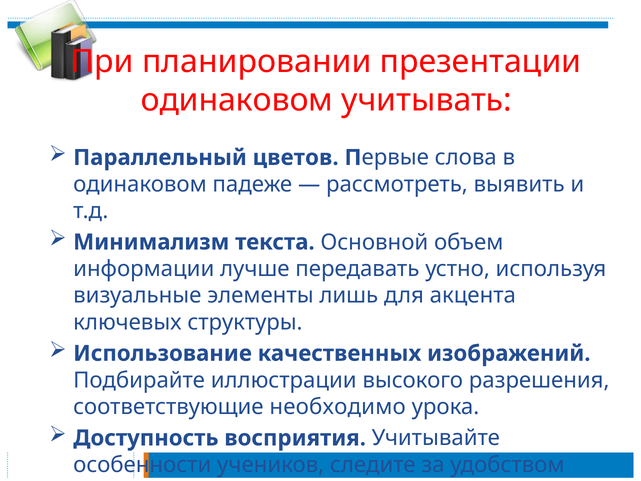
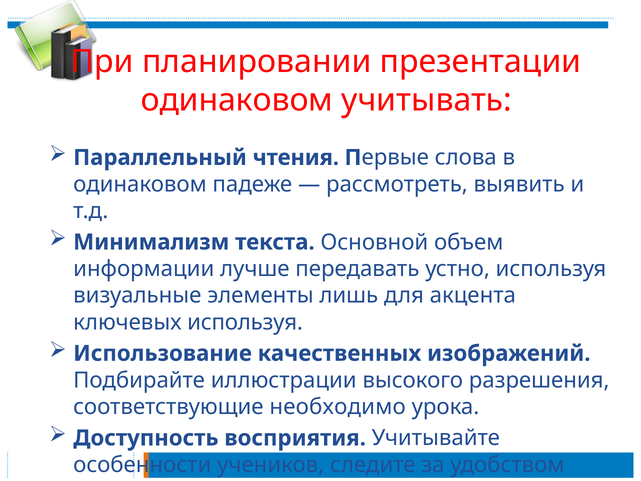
Параллельный цветов: цветов -> чтения
ключевых структуры: структуры -> используя
